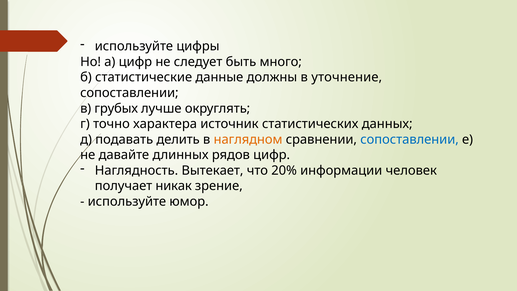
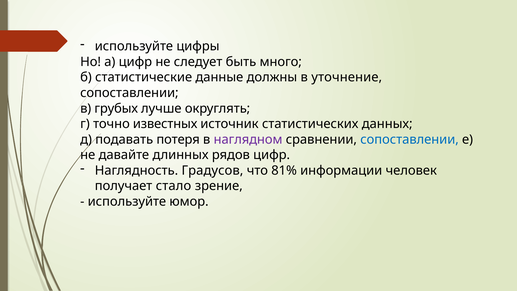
характера: характера -> известных
делить: делить -> потеря
наглядном colour: orange -> purple
Вытекает: Вытекает -> Градусов
20%: 20% -> 81%
никак: никак -> стало
